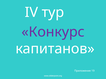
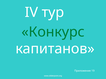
Конкурс colour: purple -> green
